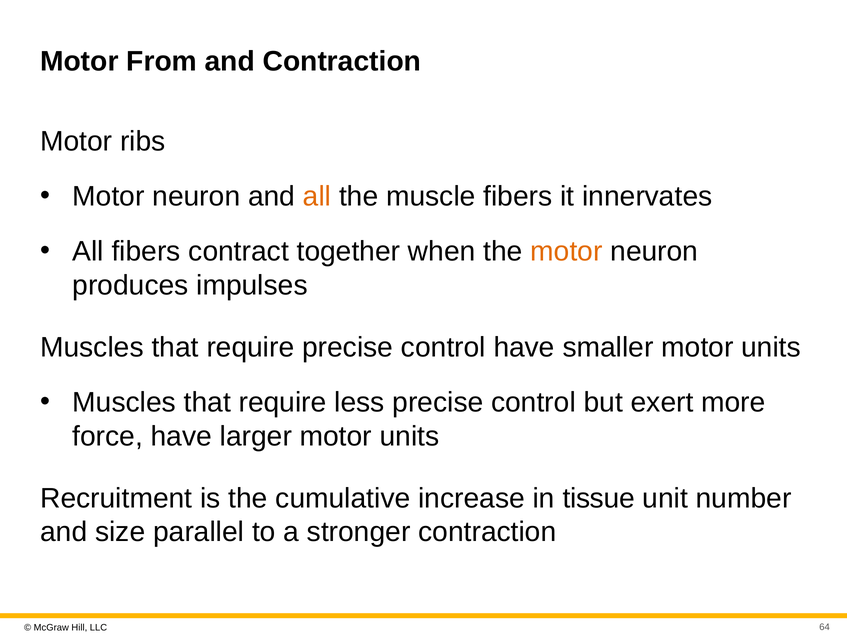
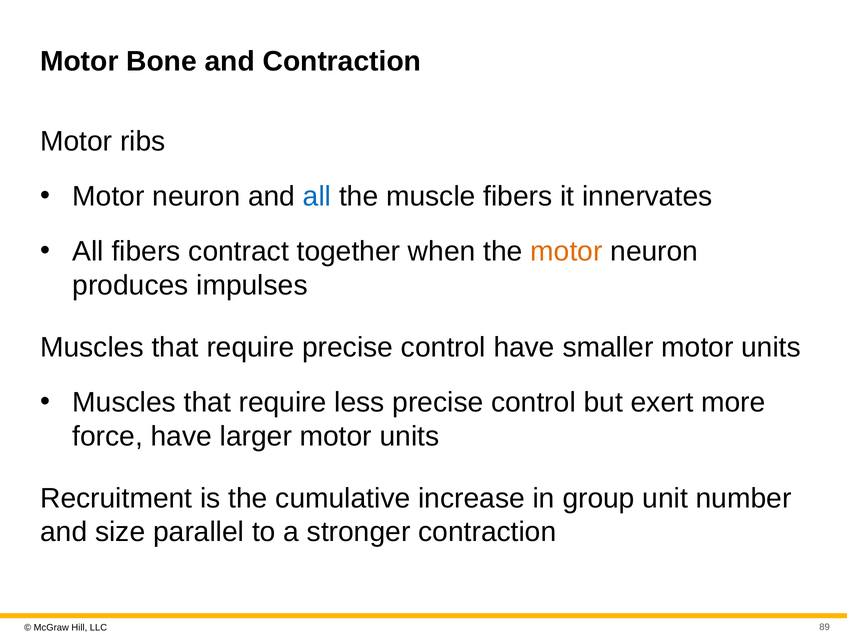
From: From -> Bone
all at (317, 196) colour: orange -> blue
tissue: tissue -> group
64: 64 -> 89
